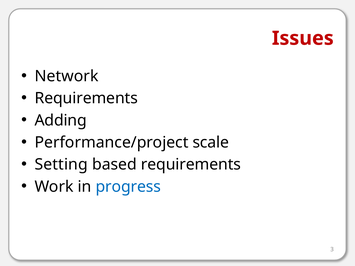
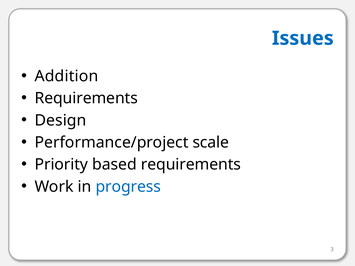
Issues colour: red -> blue
Network: Network -> Addition
Adding: Adding -> Design
Setting: Setting -> Priority
